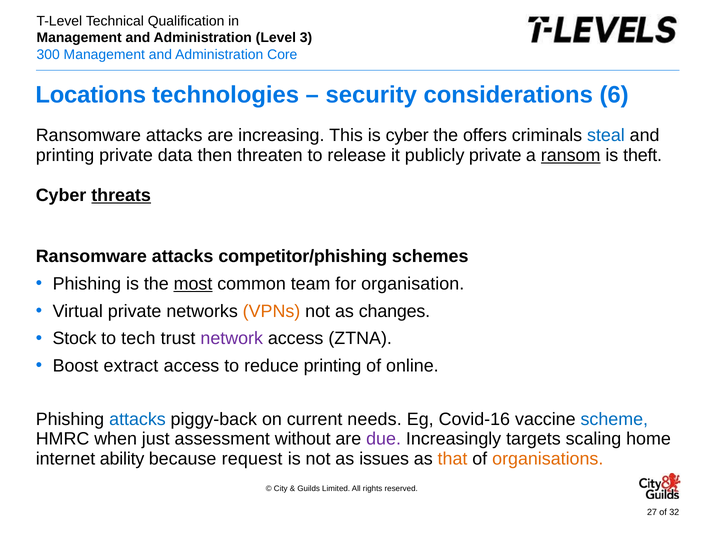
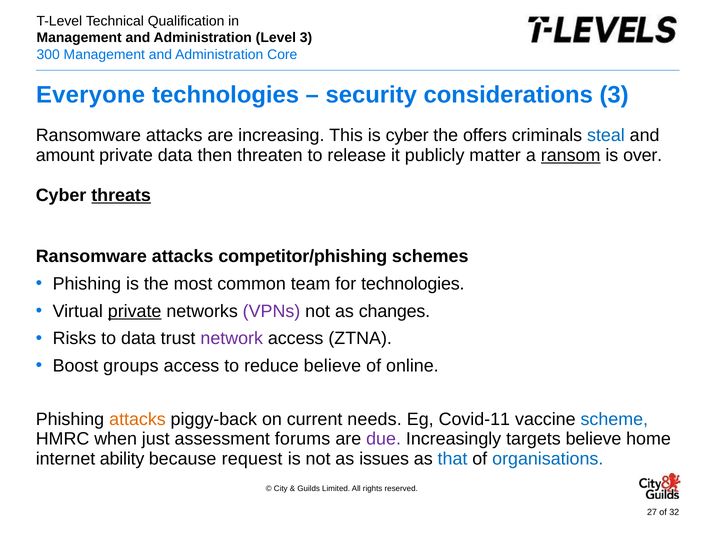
Locations: Locations -> Everyone
considerations 6: 6 -> 3
printing at (65, 156): printing -> amount
publicly private: private -> matter
theft: theft -> over
most underline: present -> none
for organisation: organisation -> technologies
private at (135, 311) underline: none -> present
VPNs colour: orange -> purple
Stock: Stock -> Risks
to tech: tech -> data
extract: extract -> groups
reduce printing: printing -> believe
attacks at (137, 419) colour: blue -> orange
Covid-16: Covid-16 -> Covid-11
without: without -> forums
targets scaling: scaling -> believe
that colour: orange -> blue
organisations colour: orange -> blue
